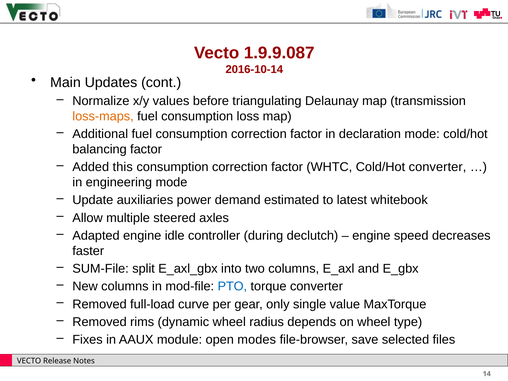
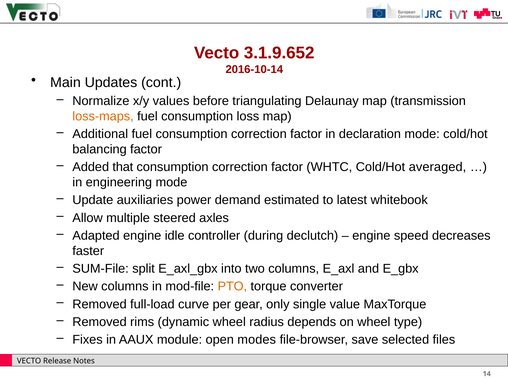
1.9.9.087: 1.9.9.087 -> 3.1.9.652
this: this -> that
Cold/Hot converter: converter -> averaged
PTO colour: blue -> orange
